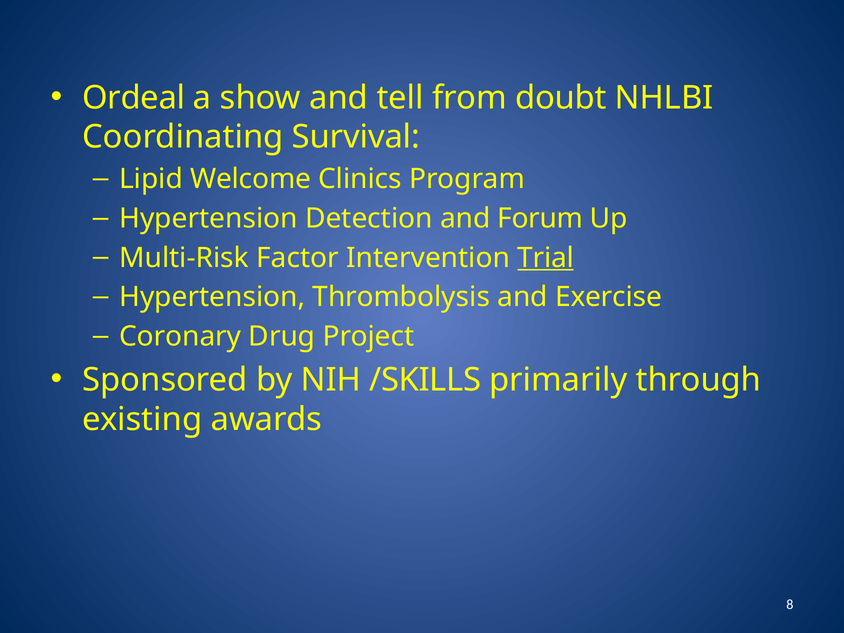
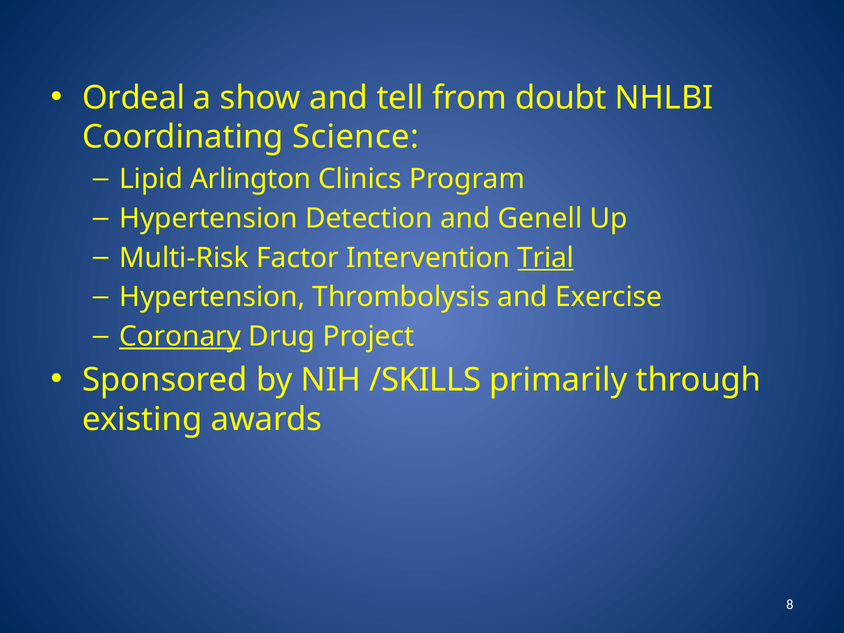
Survival: Survival -> Science
Welcome: Welcome -> Arlington
Forum: Forum -> Genell
Coronary underline: none -> present
